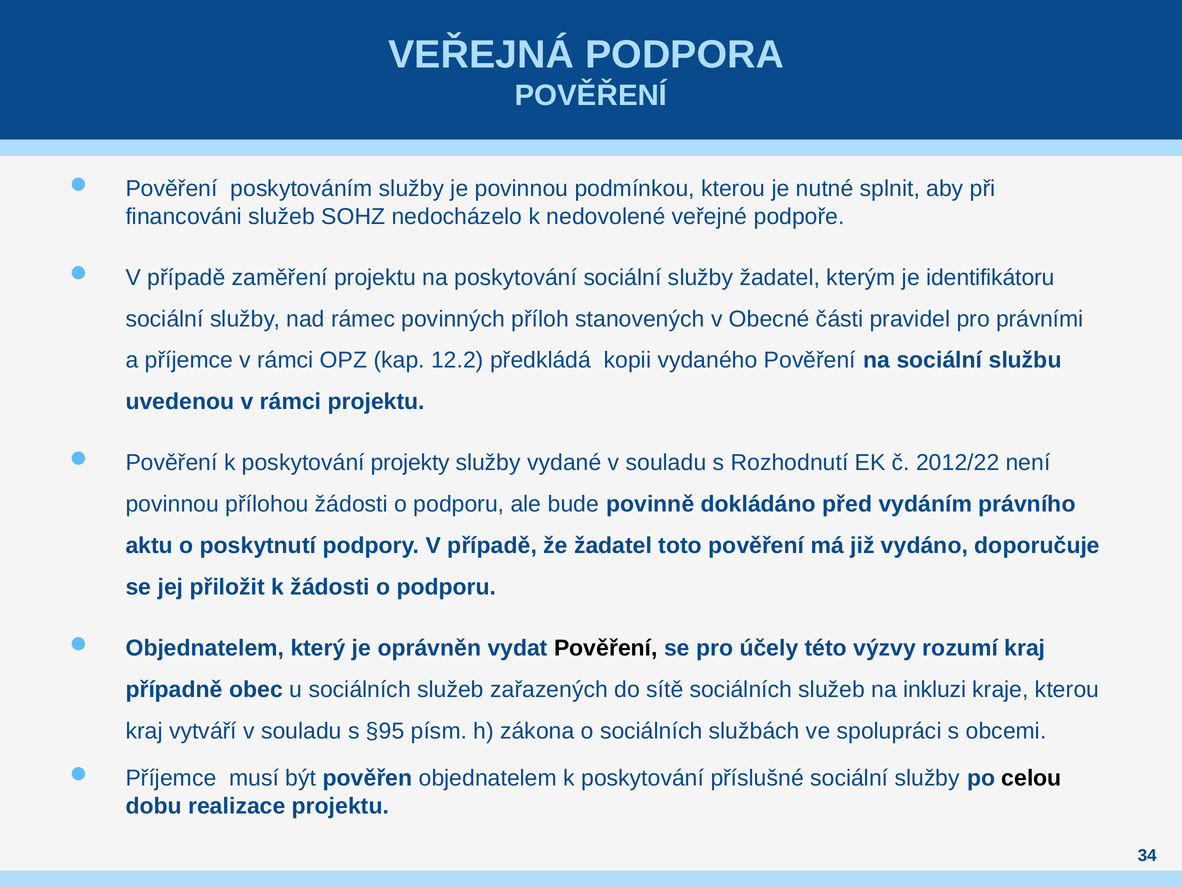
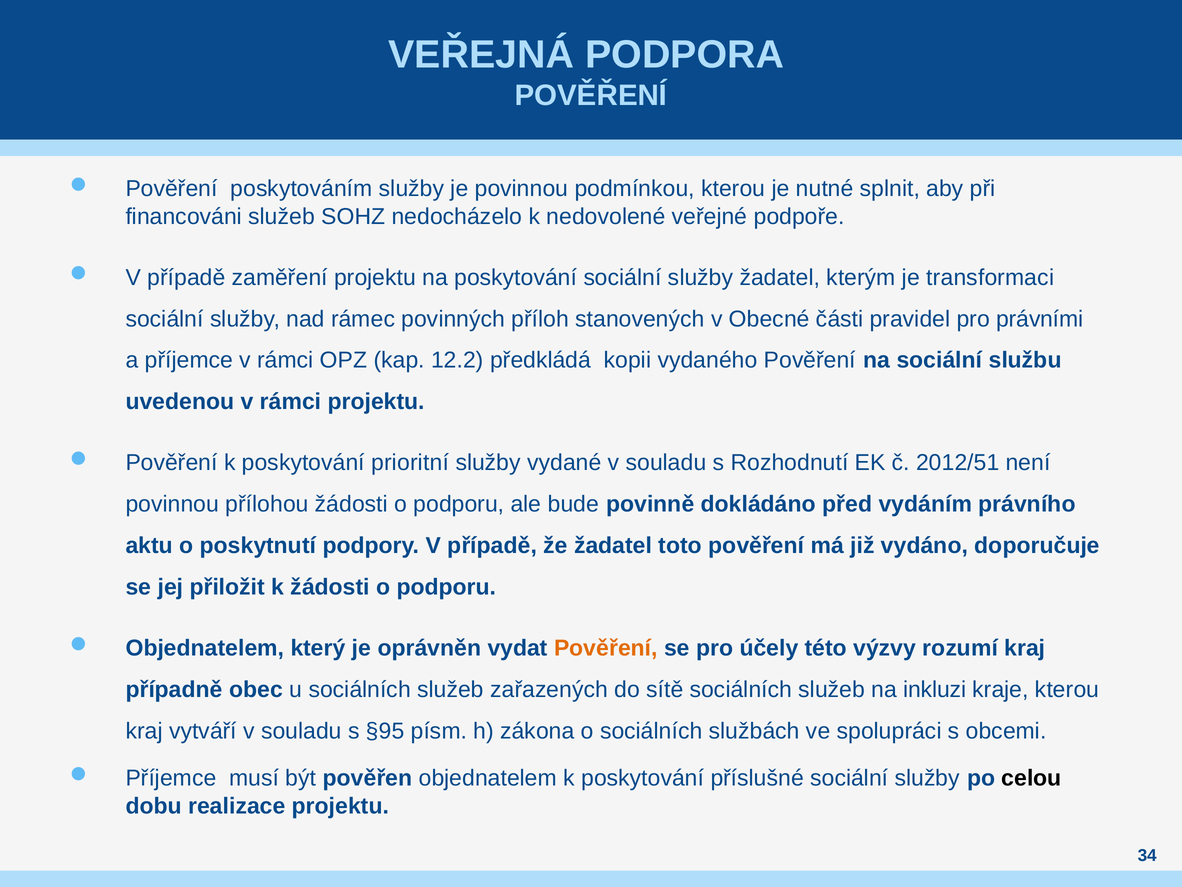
identifikátoru: identifikátoru -> transformaci
projekty: projekty -> prioritní
2012/22: 2012/22 -> 2012/51
Pověření at (606, 648) colour: black -> orange
